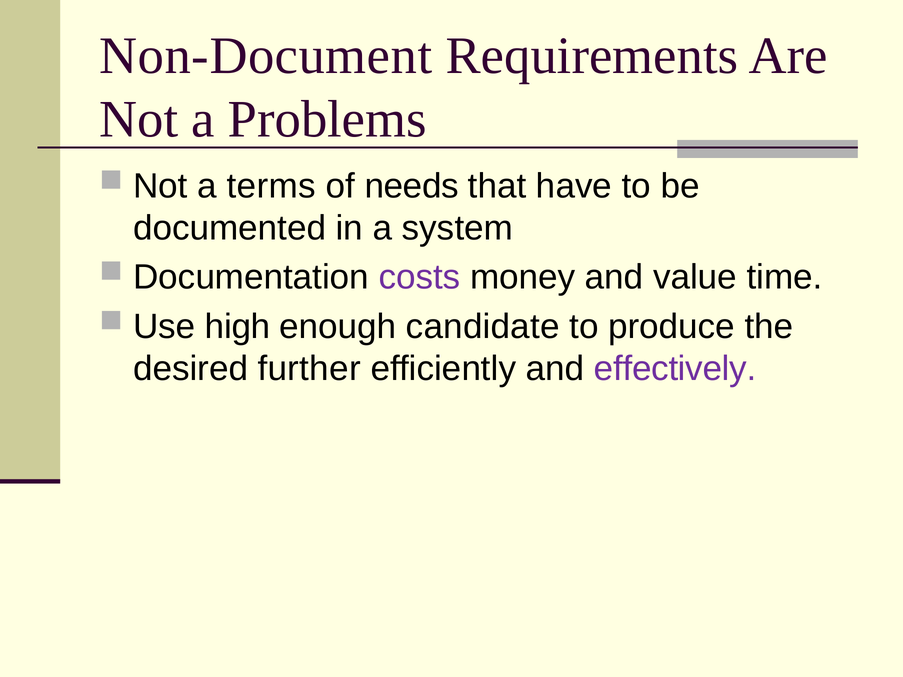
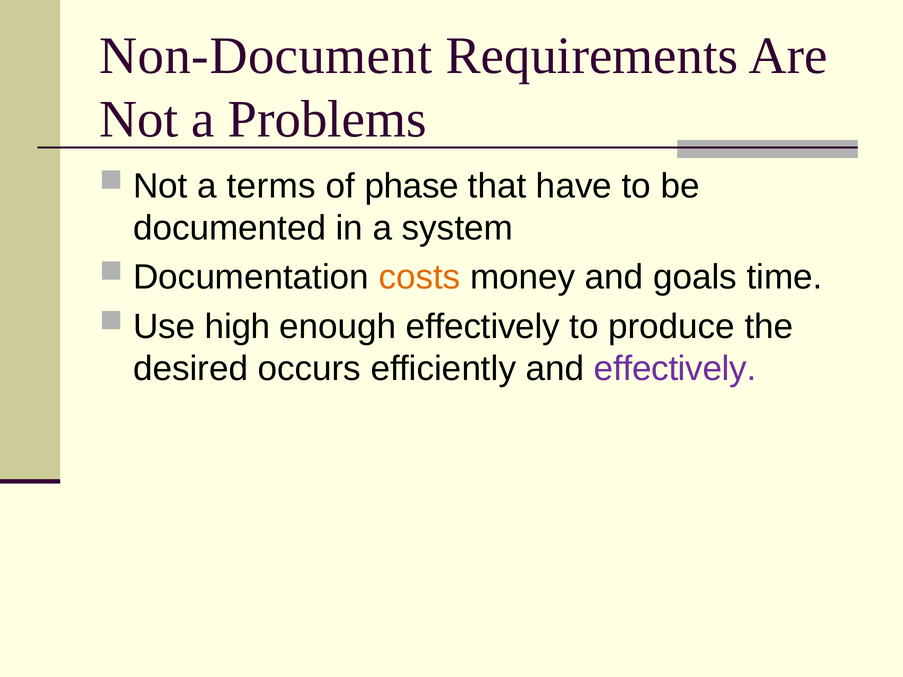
needs: needs -> phase
costs colour: purple -> orange
value: value -> goals
enough candidate: candidate -> effectively
further: further -> occurs
